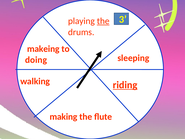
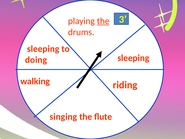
makeing at (43, 49): makeing -> sleeping
riding underline: present -> none
making: making -> singing
